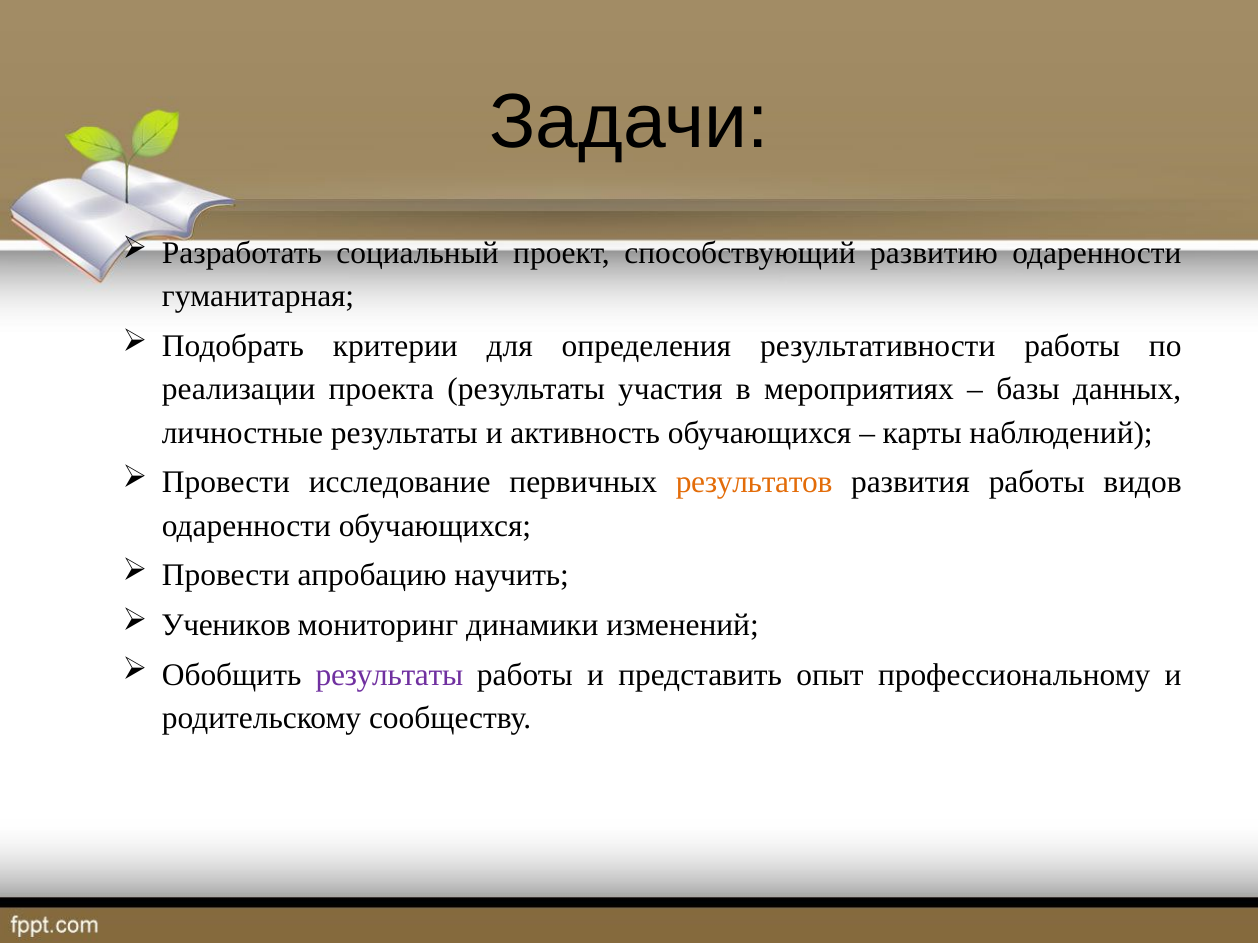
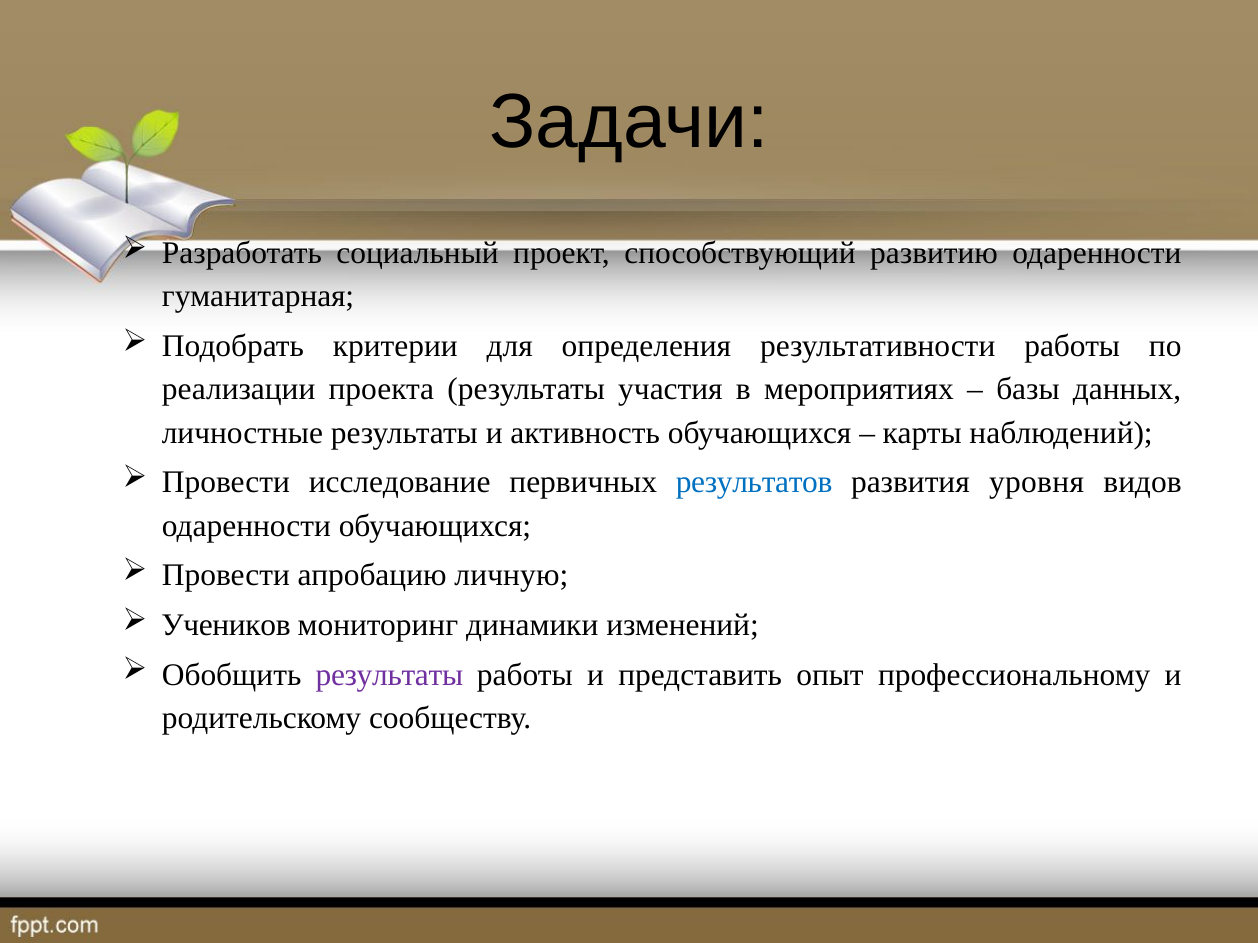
результатов colour: orange -> blue
развития работы: работы -> уровня
научить: научить -> личную
